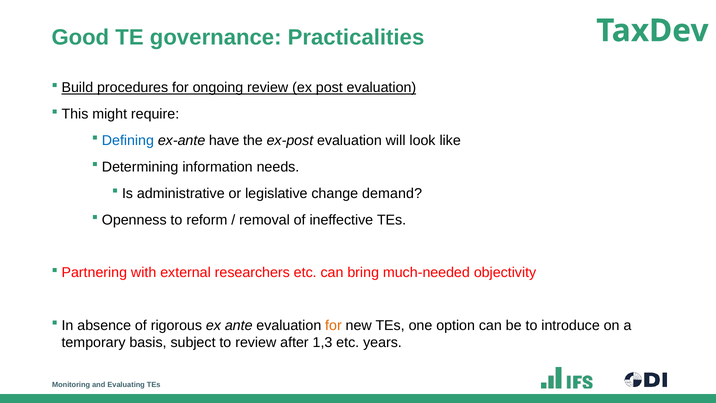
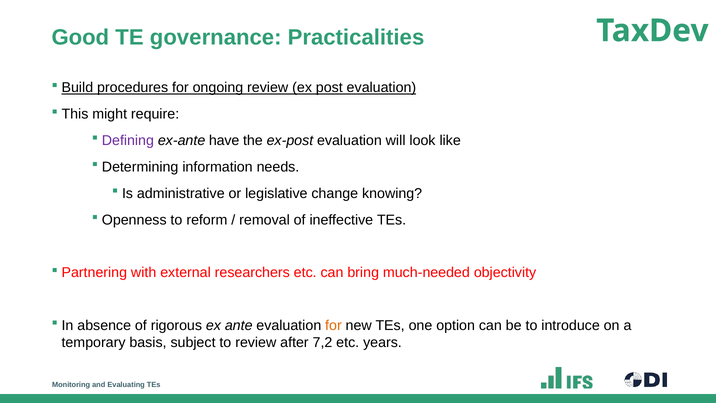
Defining colour: blue -> purple
demand: demand -> knowing
1,3: 1,3 -> 7,2
